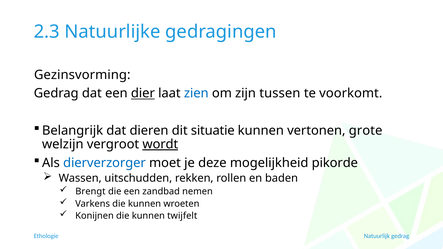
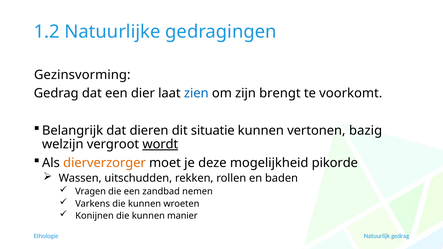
2.3: 2.3 -> 1.2
dier underline: present -> none
tussen: tussen -> brengt
grote: grote -> bazig
dierverzorger colour: blue -> orange
Brengt: Brengt -> Vragen
twijfelt: twijfelt -> manier
